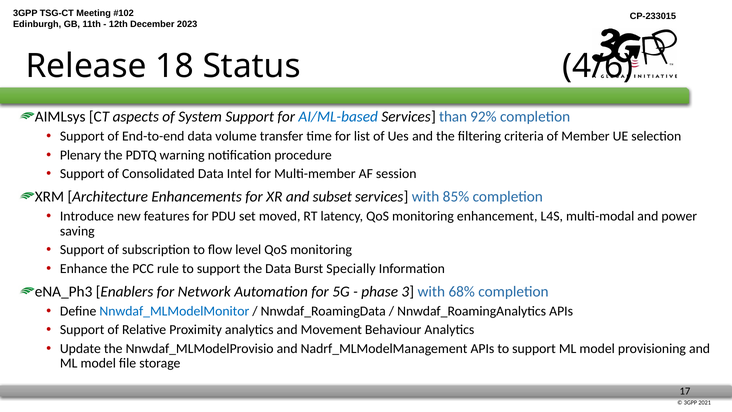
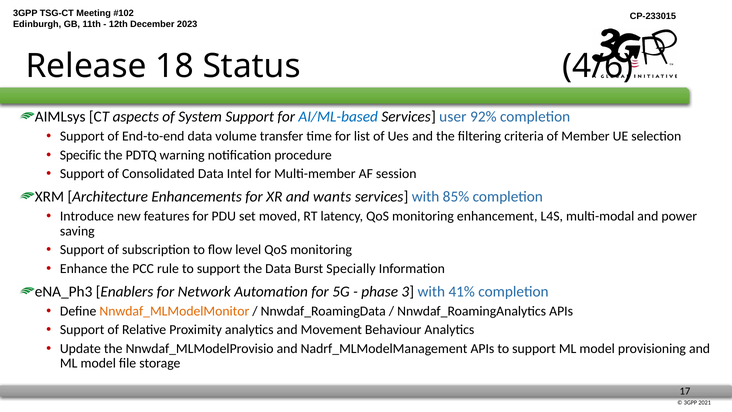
than: than -> user
Plenary: Plenary -> Specific
subset: subset -> wants
68%: 68% -> 41%
Nnwdaf_MLModelMonitor colour: blue -> orange
